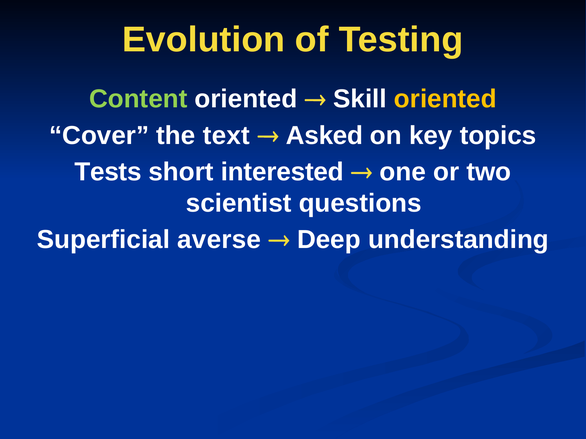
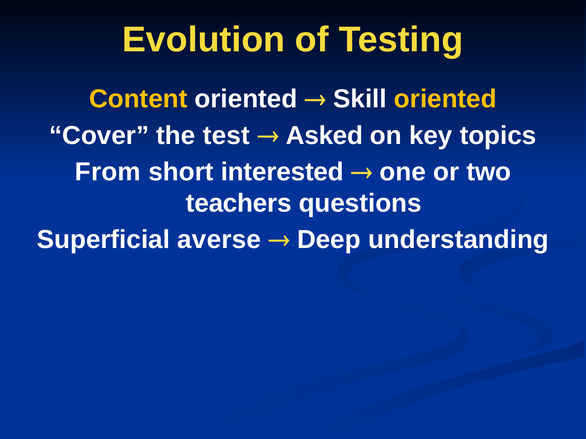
Content colour: light green -> yellow
text: text -> test
Tests: Tests -> From
scientist: scientist -> teachers
